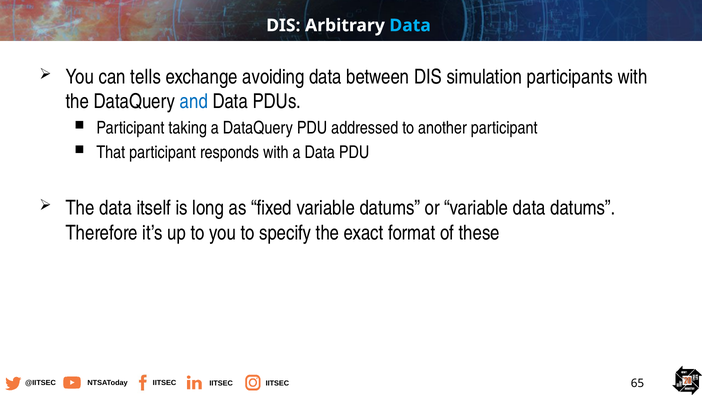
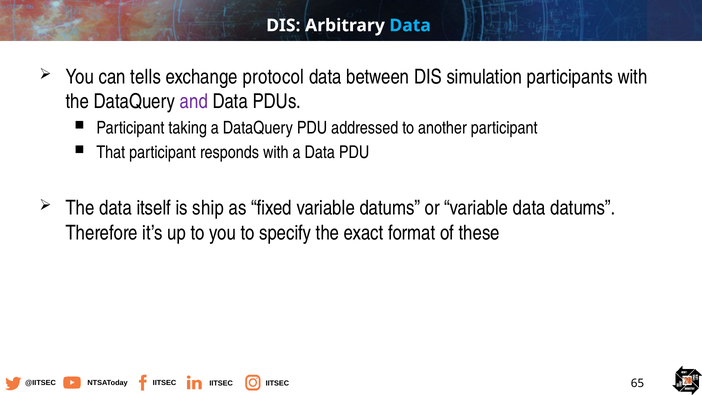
avoiding: avoiding -> protocol
and colour: blue -> purple
long: long -> ship
